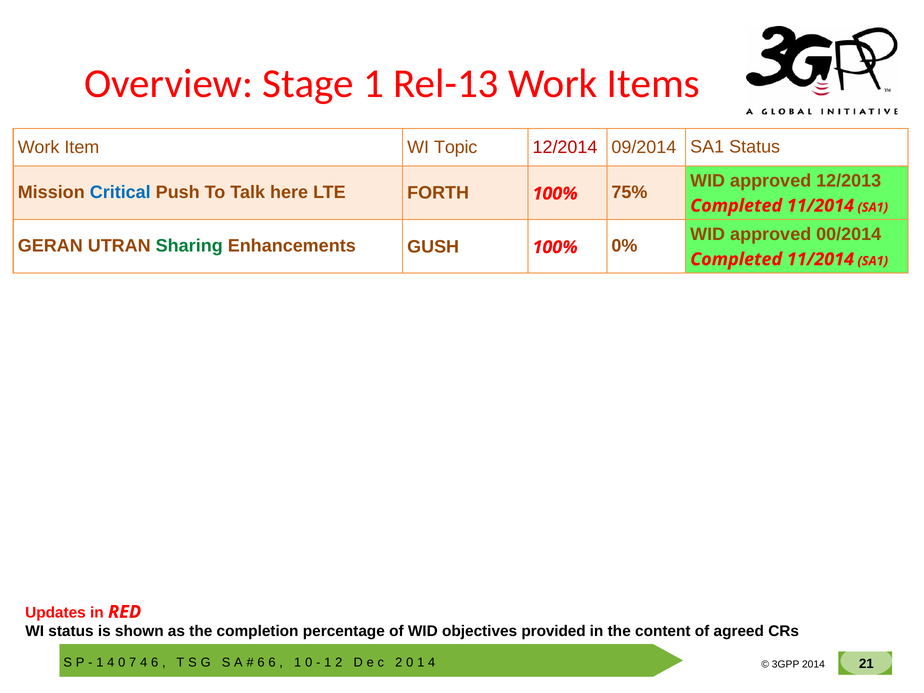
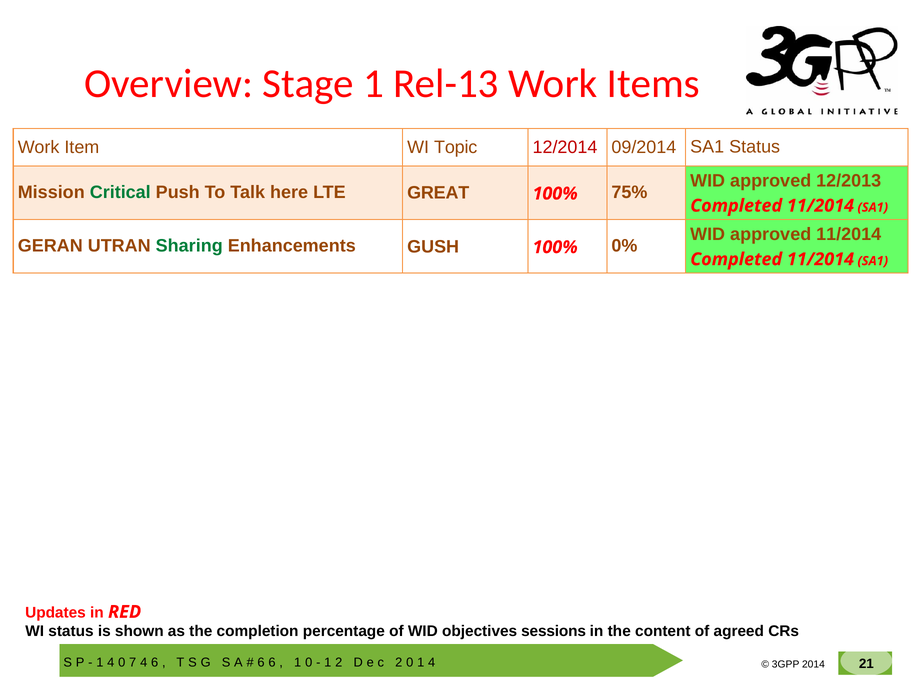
Critical colour: blue -> green
FORTH: FORTH -> GREAT
approved 00/2014: 00/2014 -> 11/2014
provided: provided -> sessions
